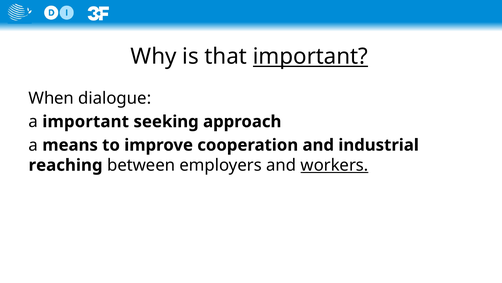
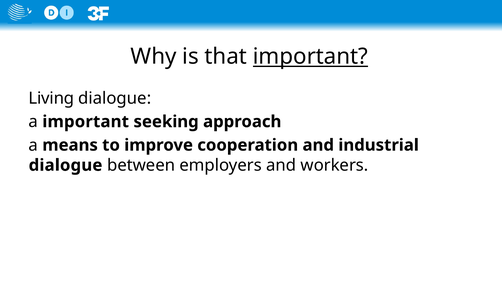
When: When -> Living
reaching at (66, 165): reaching -> dialogue
workers underline: present -> none
